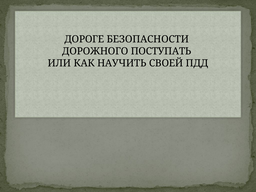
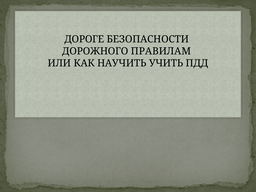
ПОСТУПАТЬ: ПОСТУПАТЬ -> ПРАВИЛАМ
СВОЕЙ: СВОЕЙ -> УЧИТЬ
